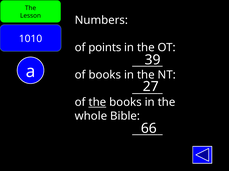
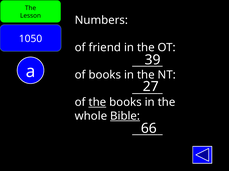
1010: 1010 -> 1050
points: points -> friend
Bible underline: none -> present
